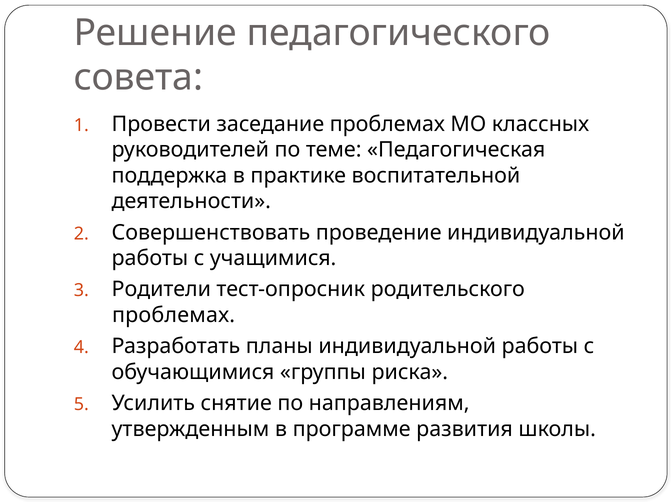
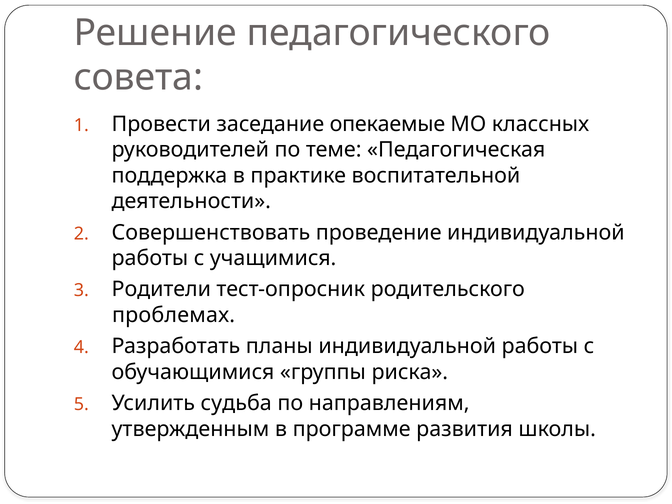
заседание проблемах: проблемах -> опекаемые
снятие: снятие -> судьба
